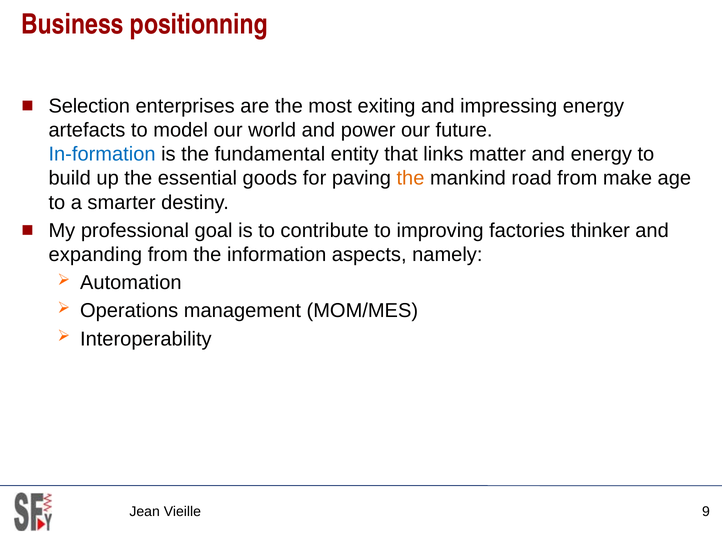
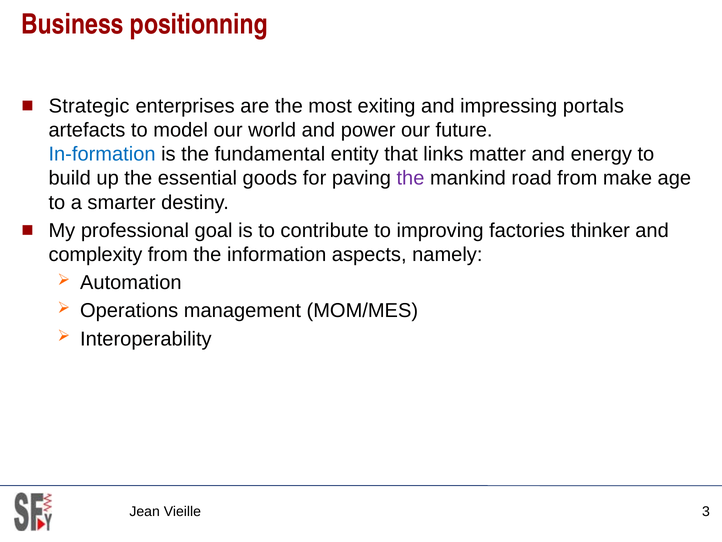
Selection: Selection -> Strategic
impressing energy: energy -> portals
the at (411, 178) colour: orange -> purple
expanding: expanding -> complexity
9: 9 -> 3
